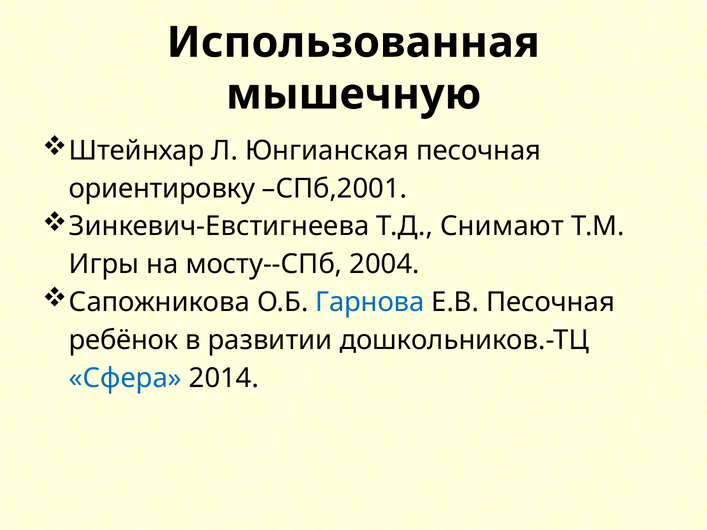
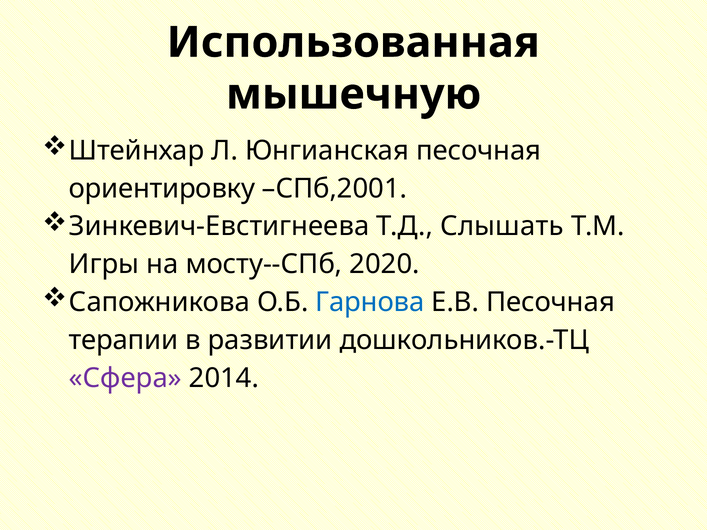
Снимают: Снимают -> Слышать
2004: 2004 -> 2020
ребёнок: ребёнок -> терапии
Сфера colour: blue -> purple
